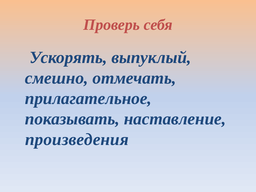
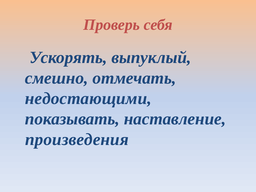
прилагательное: прилагательное -> недостающими
